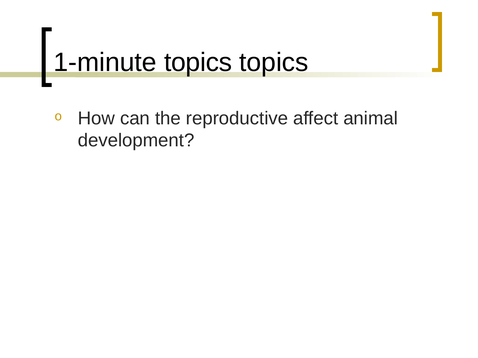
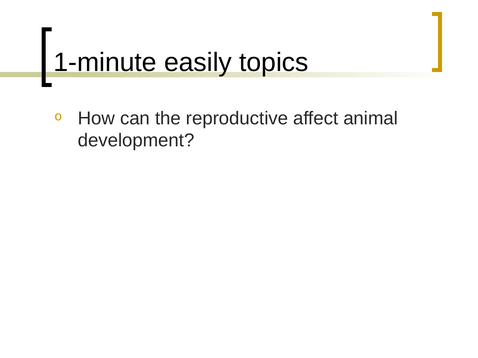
1-minute topics: topics -> easily
